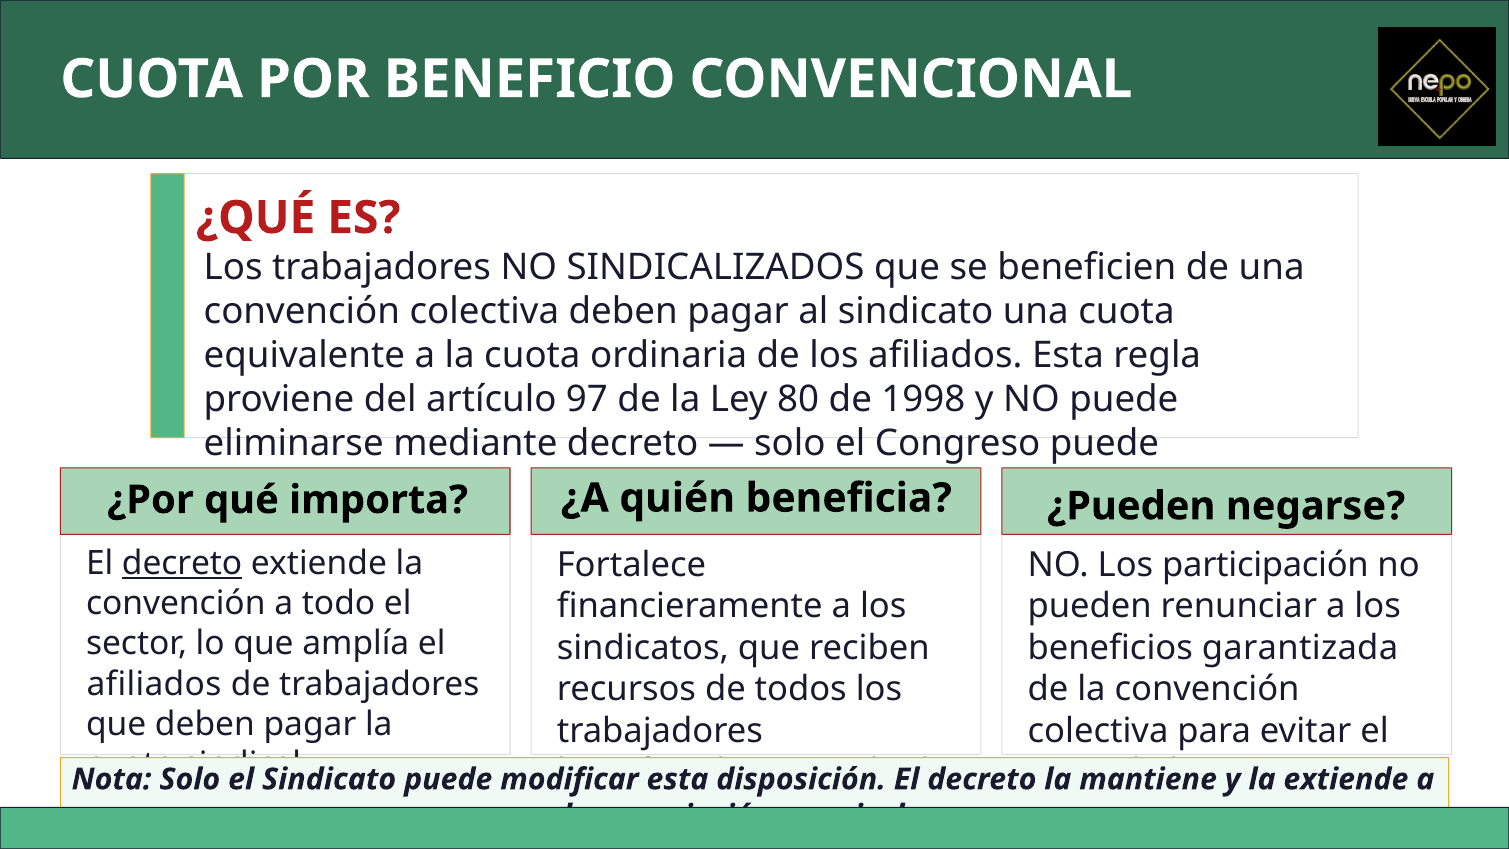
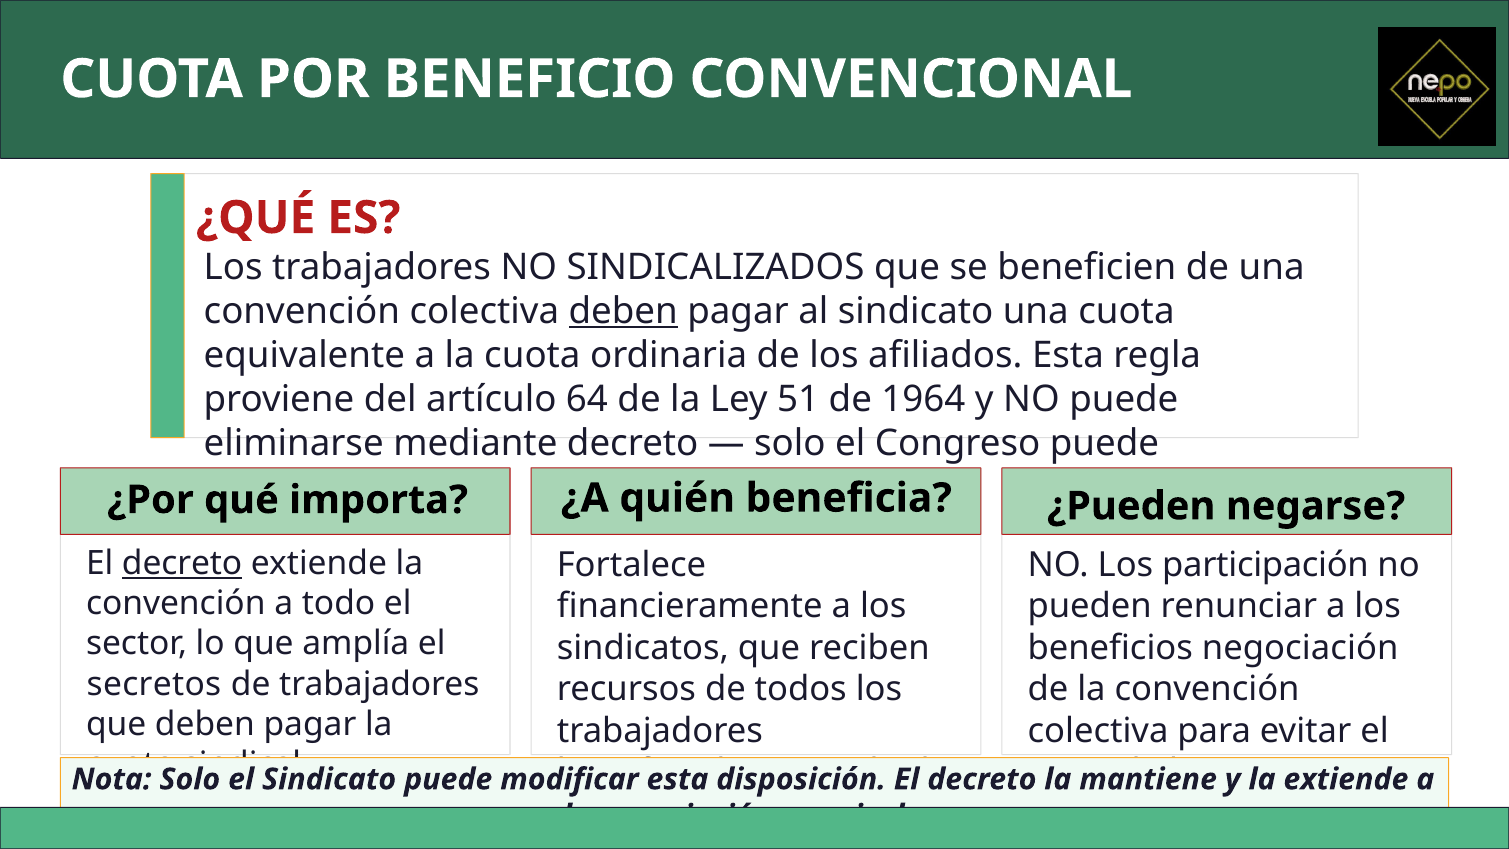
deben at (623, 311) underline: none -> present
97: 97 -> 64
80: 80 -> 51
1998: 1998 -> 1964
beneficios garantizada: garantizada -> negociación
afiliados at (154, 684): afiliados -> secretos
